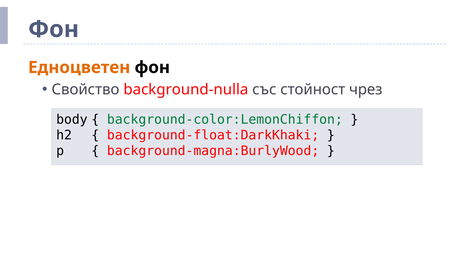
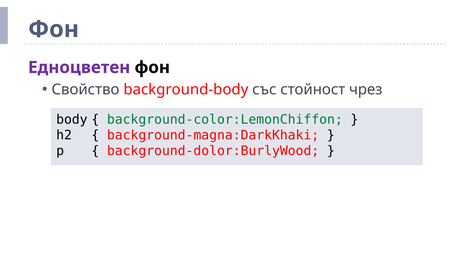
Едноцветен colour: orange -> purple
background-nulla: background-nulla -> background-body
background-float:DarkKhaki: background-float:DarkKhaki -> background-magna:DarkKhaki
background-magna:BurlyWood: background-magna:BurlyWood -> background-dolor:BurlyWood
